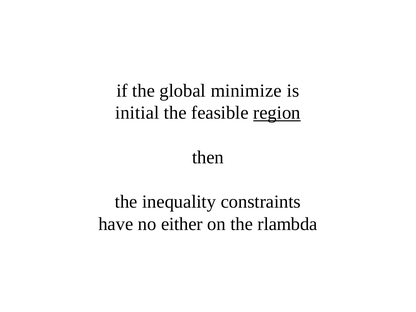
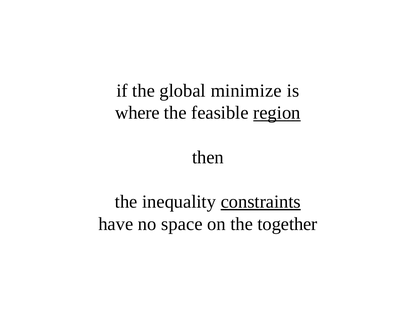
initial: initial -> where
constraints underline: none -> present
either: either -> space
rlambda: rlambda -> together
